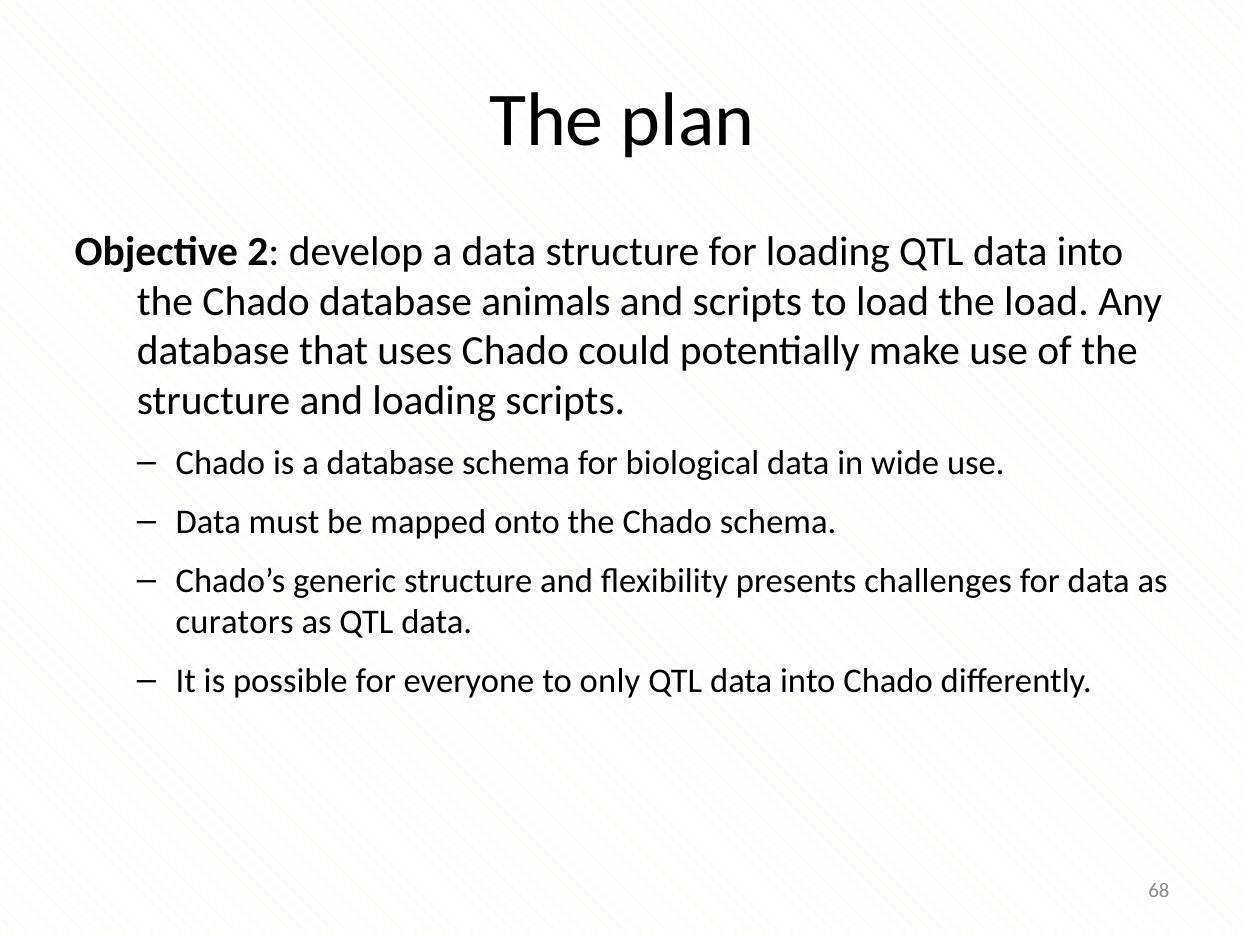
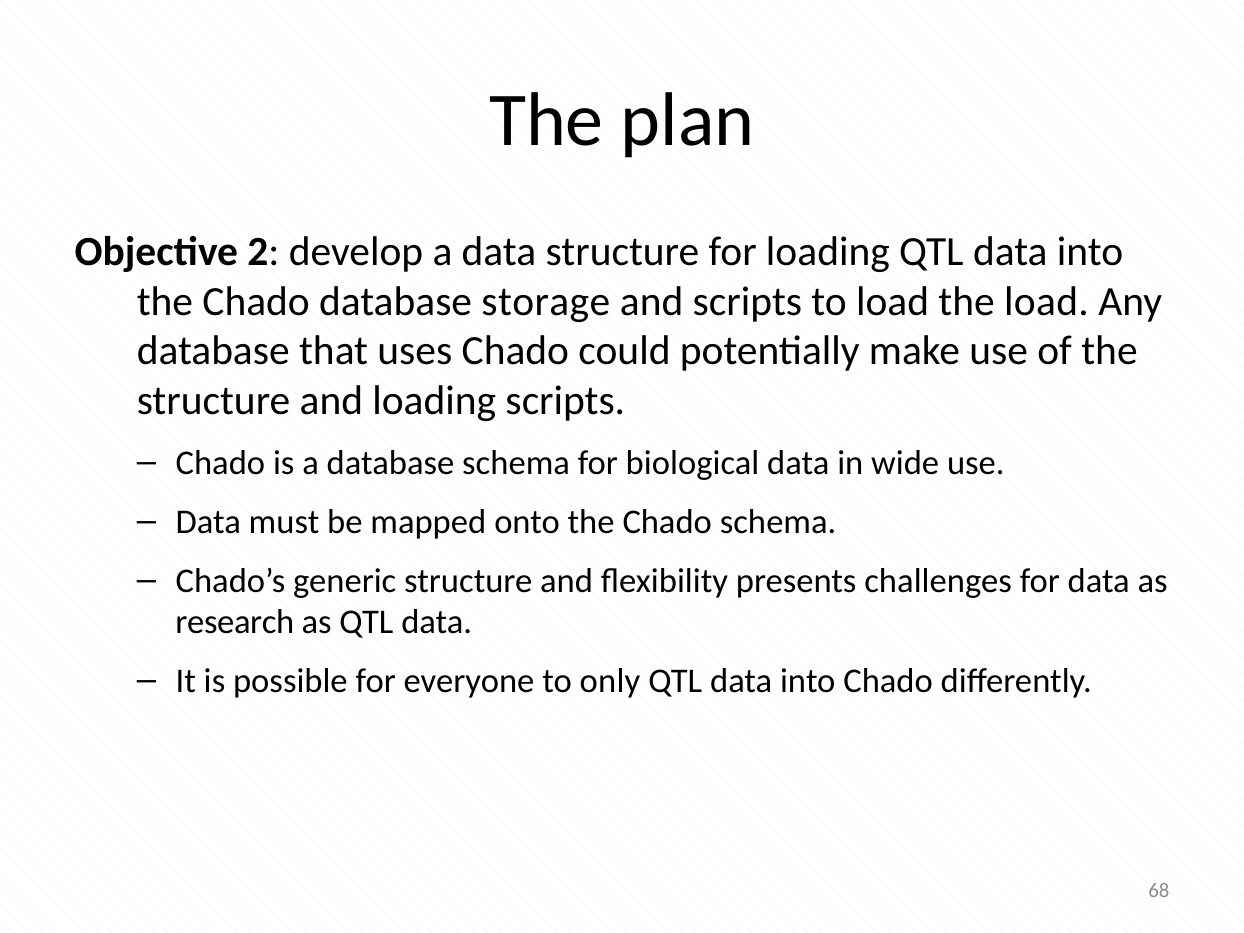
animals: animals -> storage
curators: curators -> research
